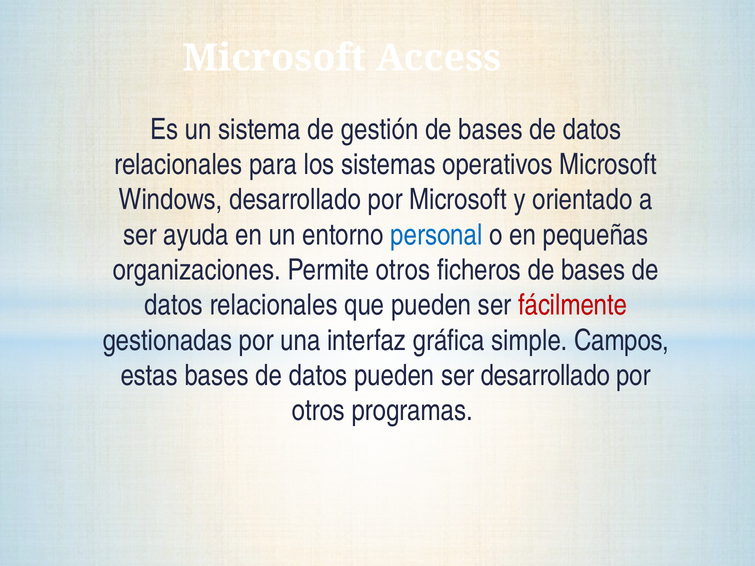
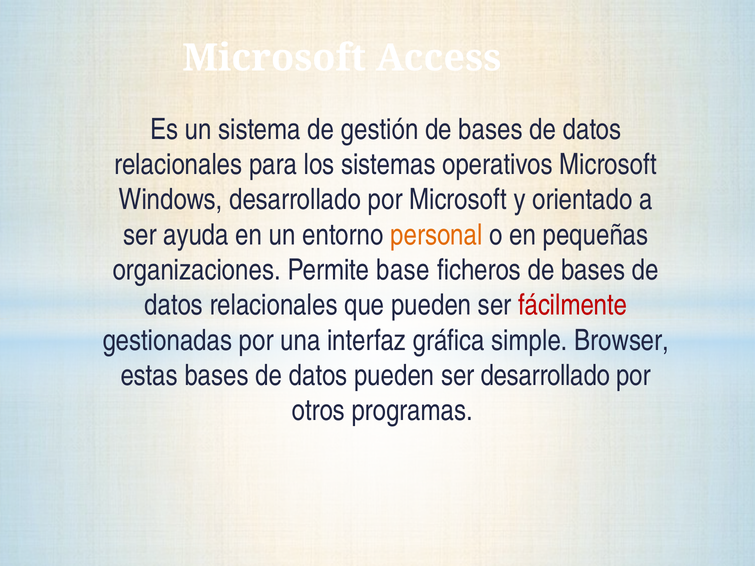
personal colour: blue -> orange
Permite otros: otros -> base
Campos: Campos -> Browser
